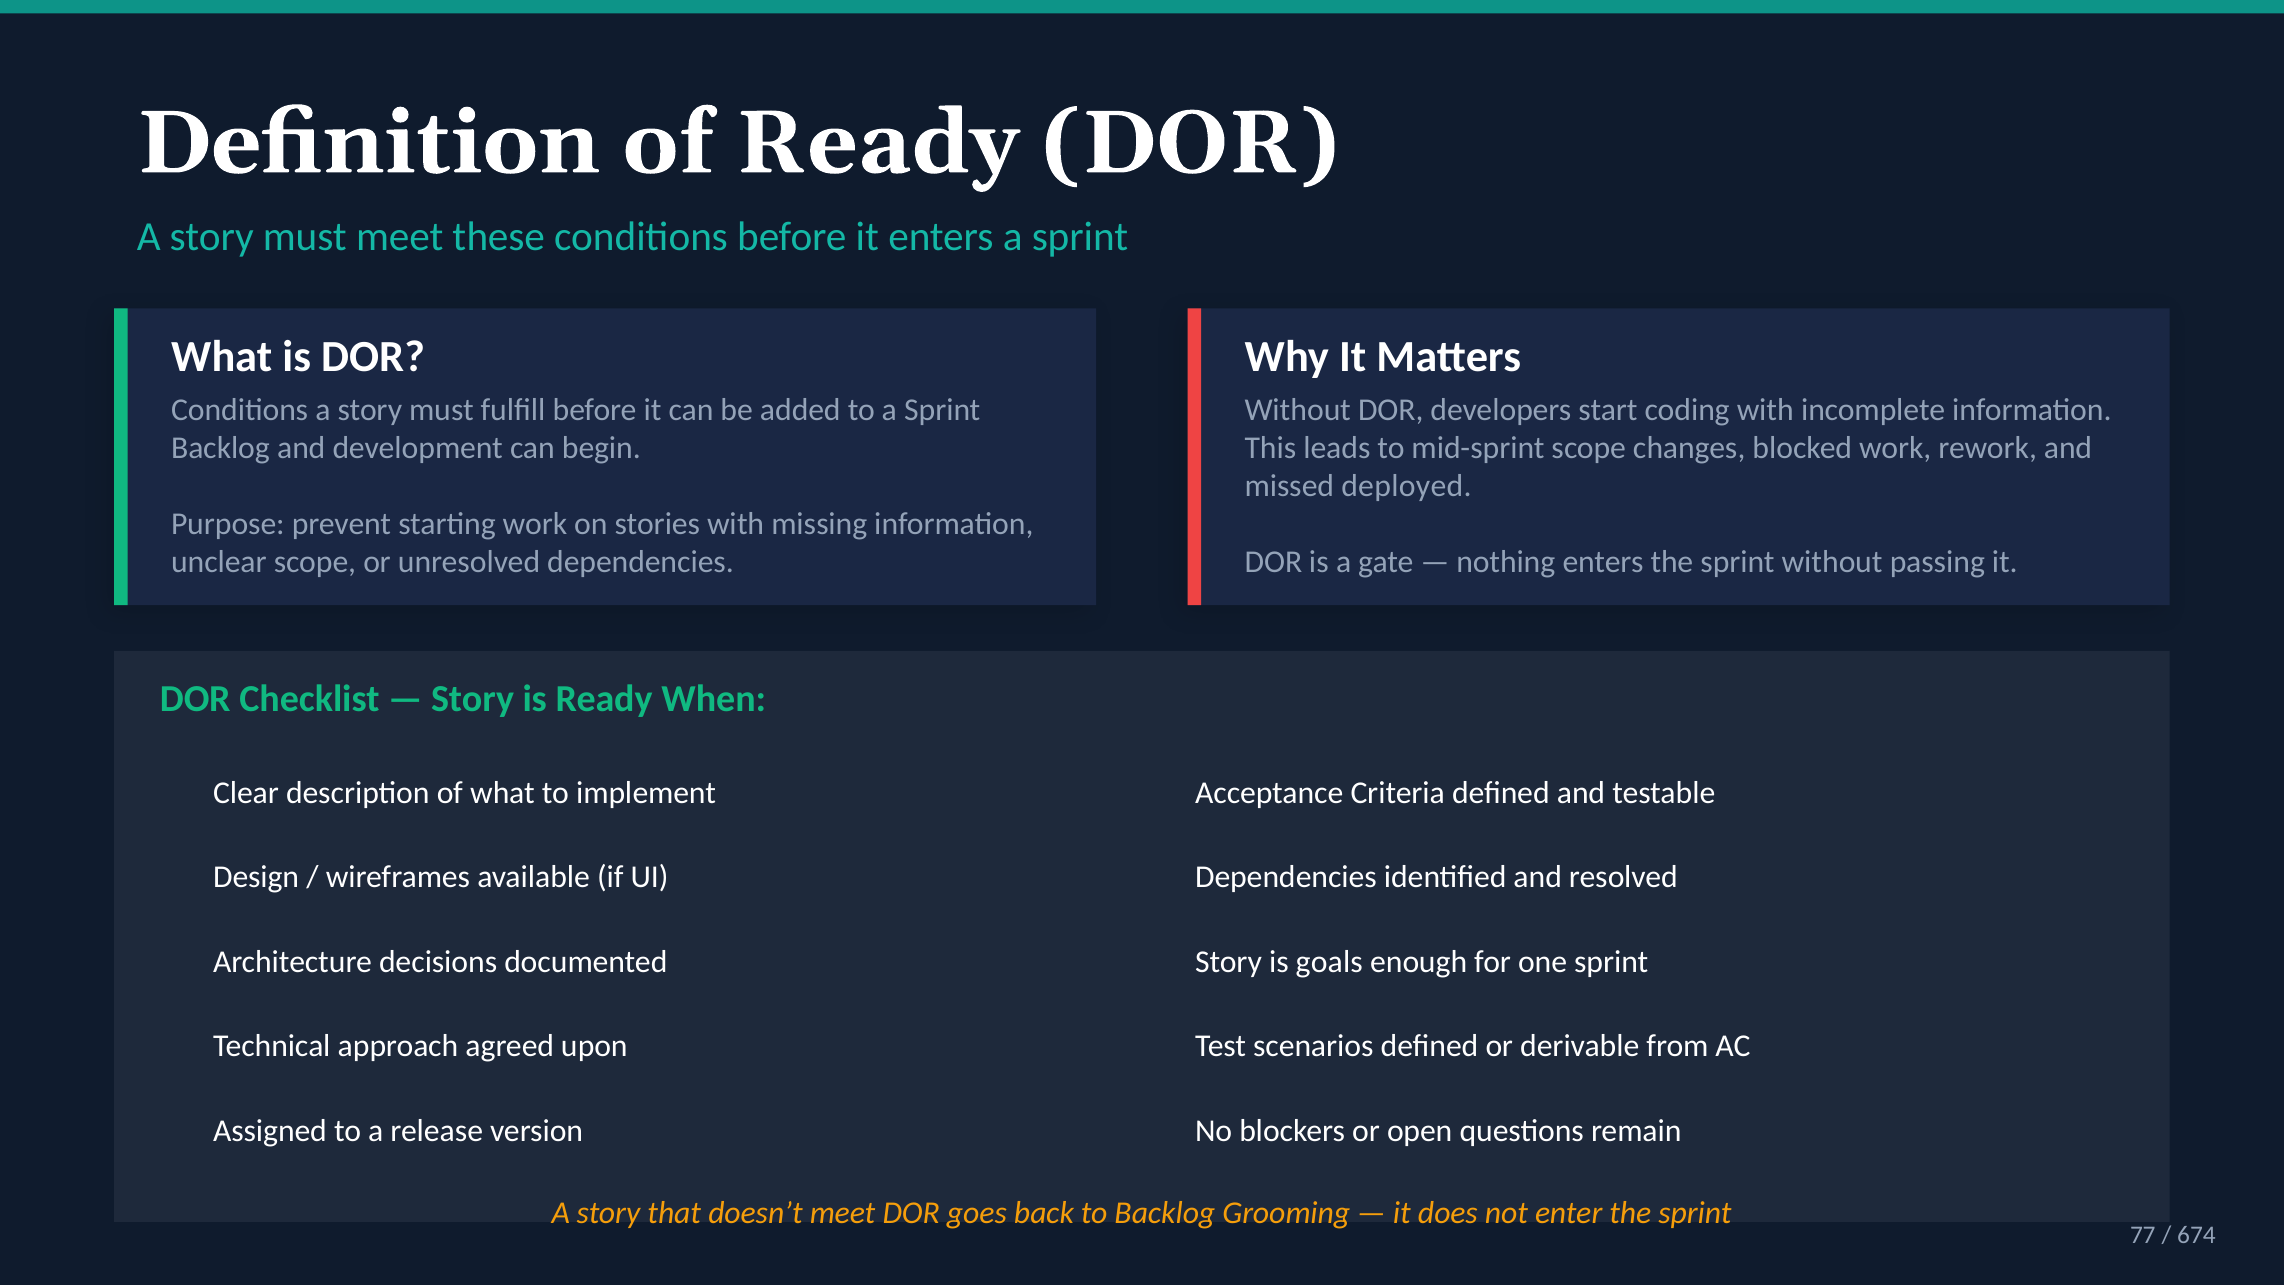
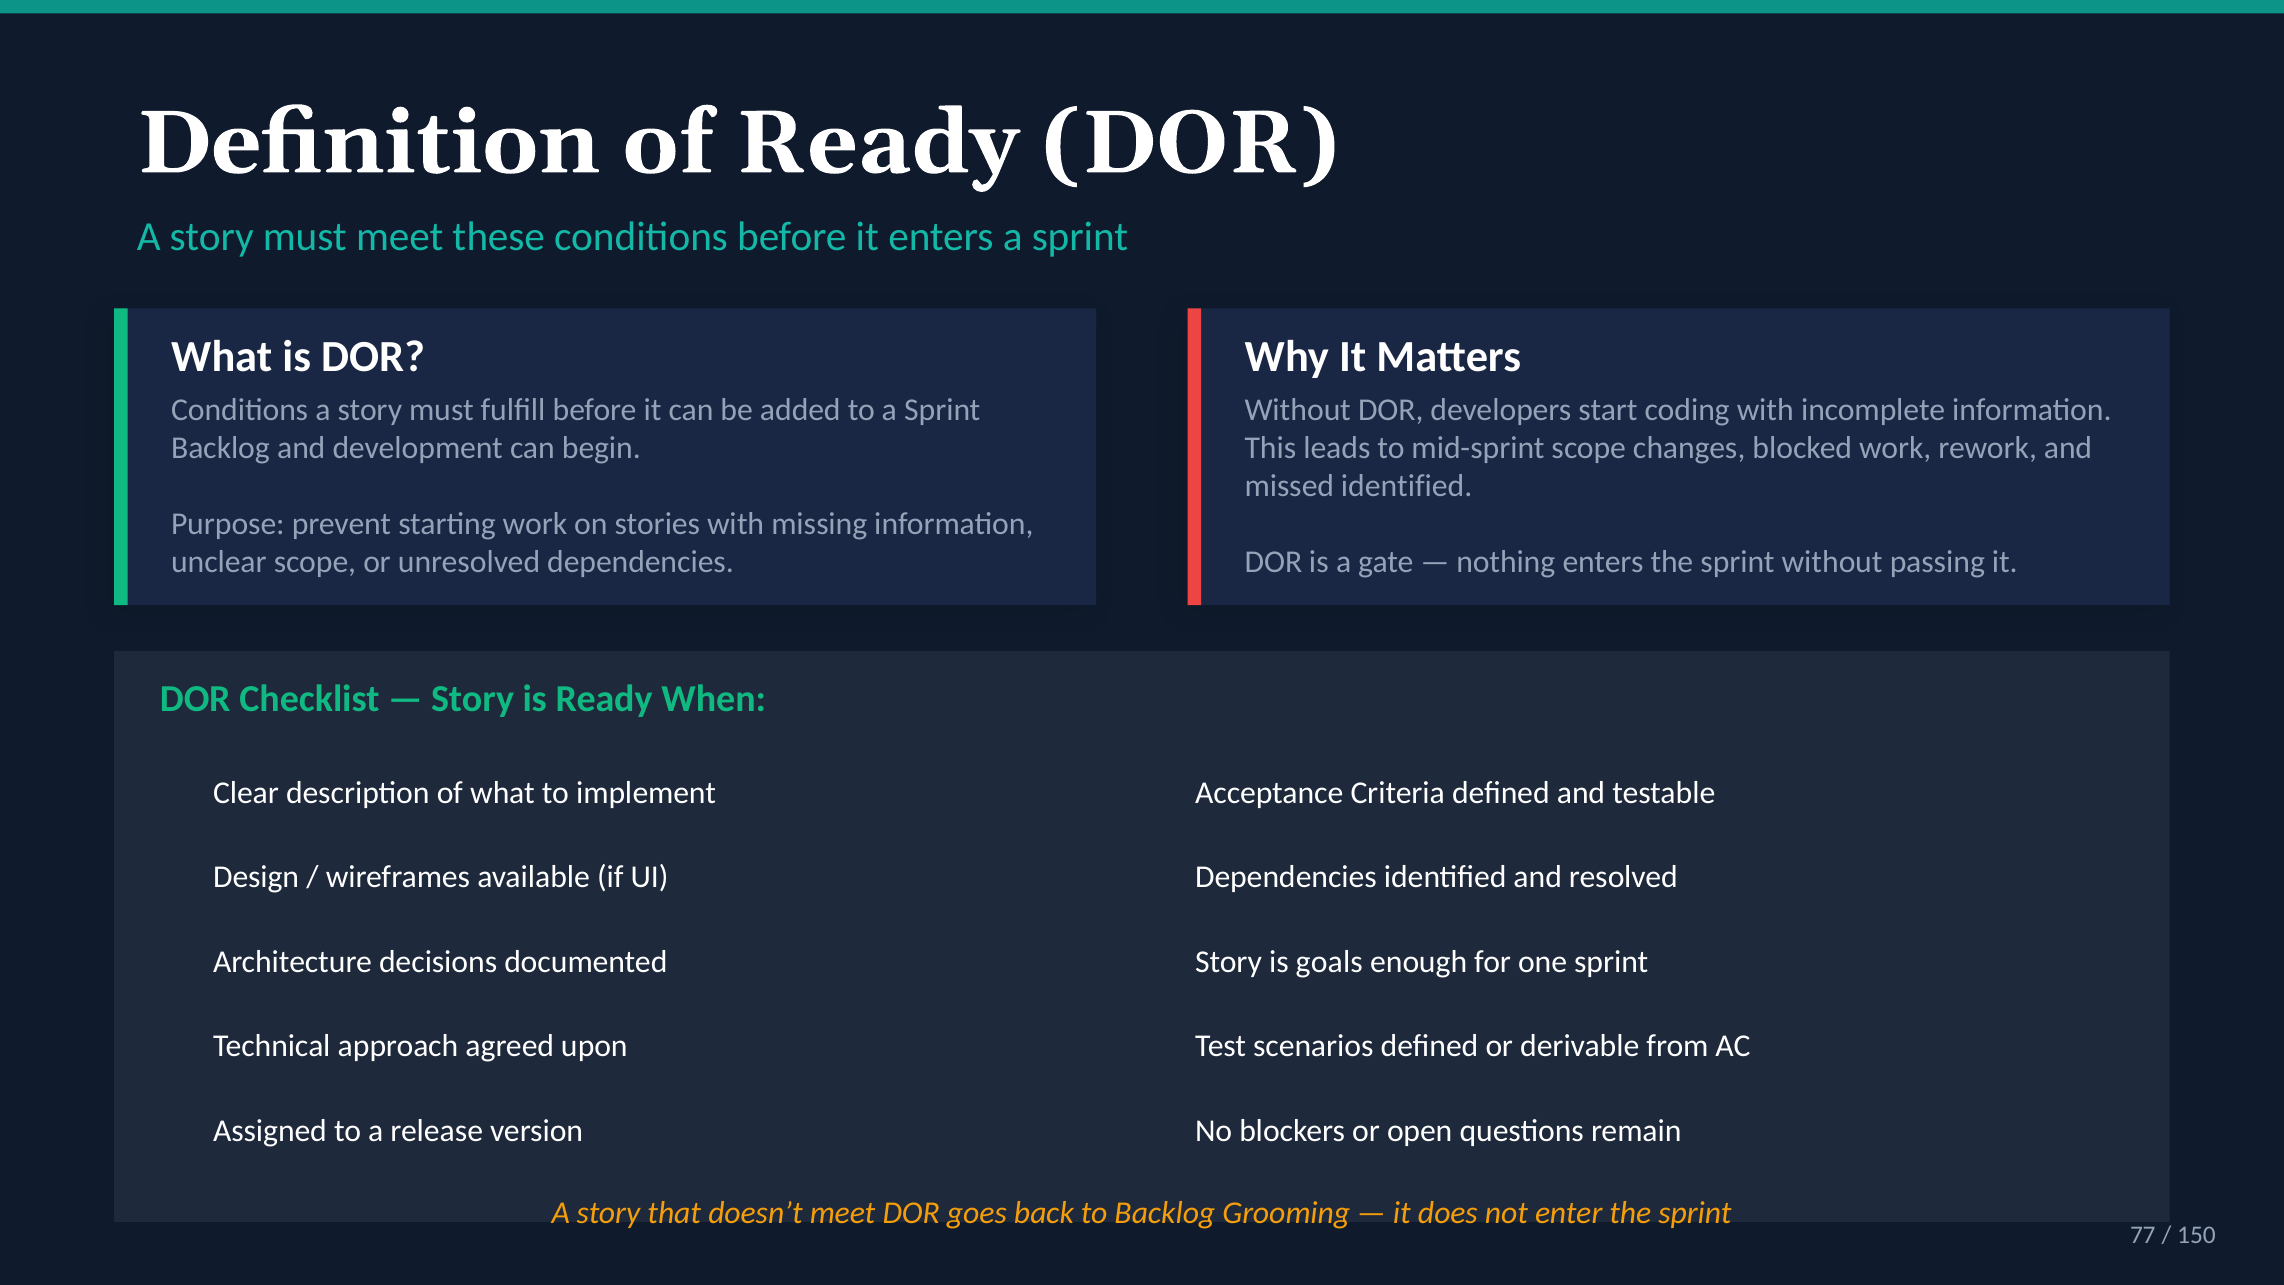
missed deployed: deployed -> identified
674: 674 -> 150
